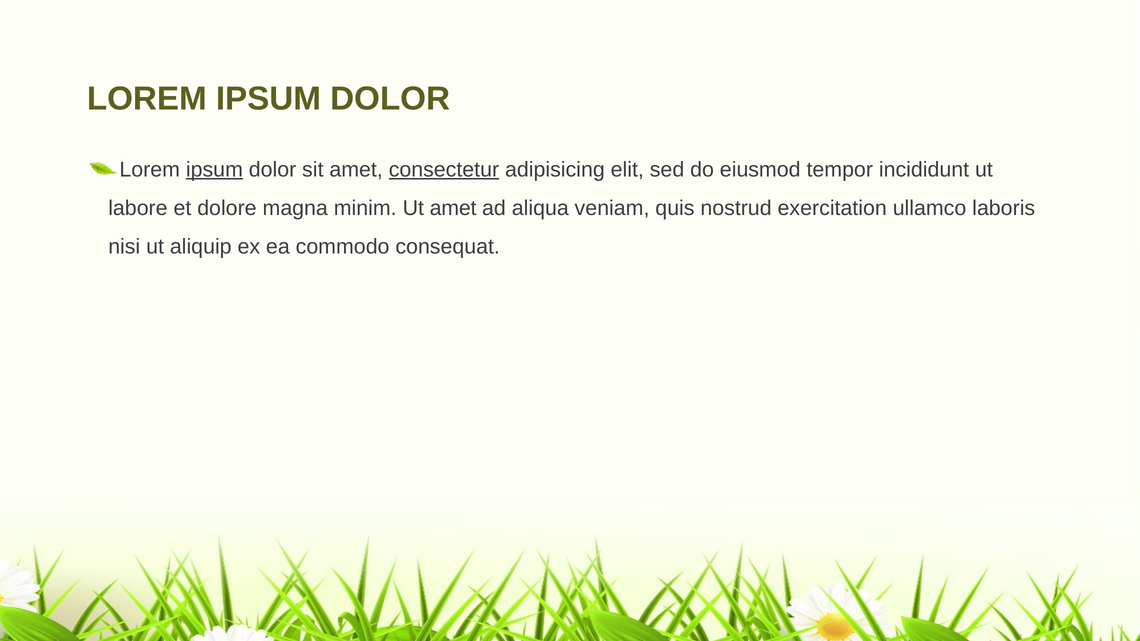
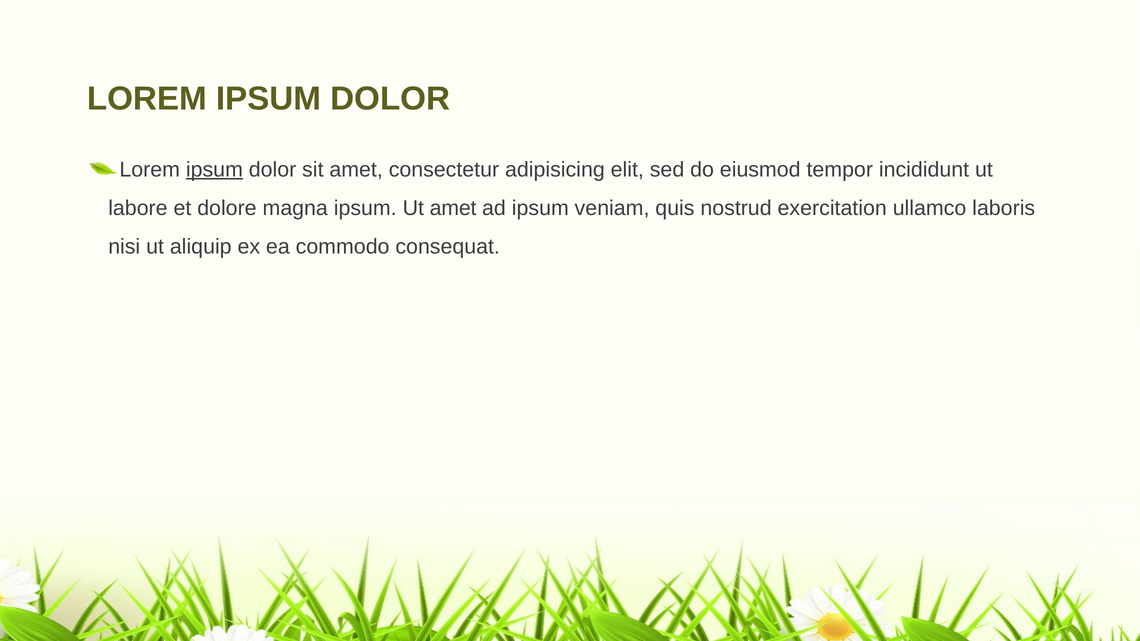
consectetur underline: present -> none
magna minim: minim -> ipsum
ad aliqua: aliqua -> ipsum
